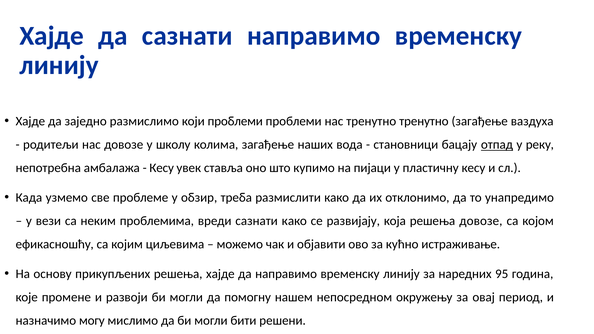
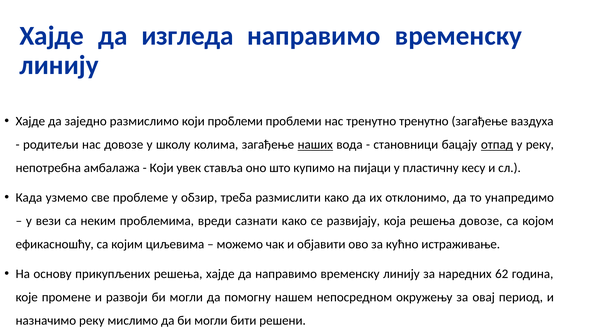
да сазнати: сазнати -> изгледа
наших underline: none -> present
Кесу at (162, 168): Кесу -> Који
95: 95 -> 62
назначимо могу: могу -> реку
